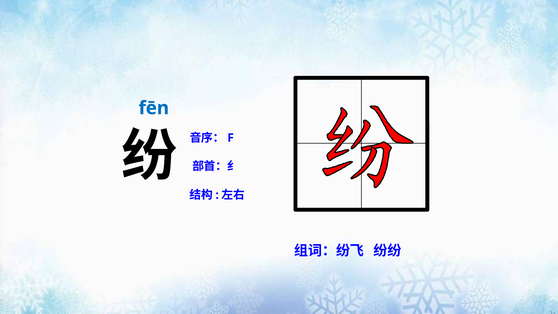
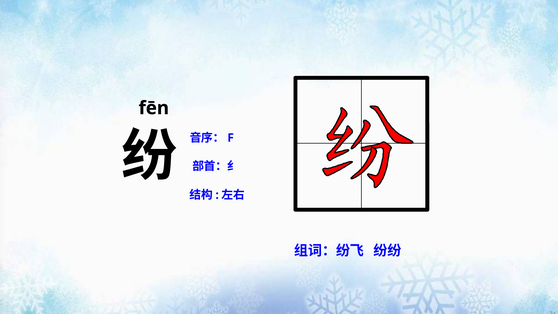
fēn colour: blue -> black
